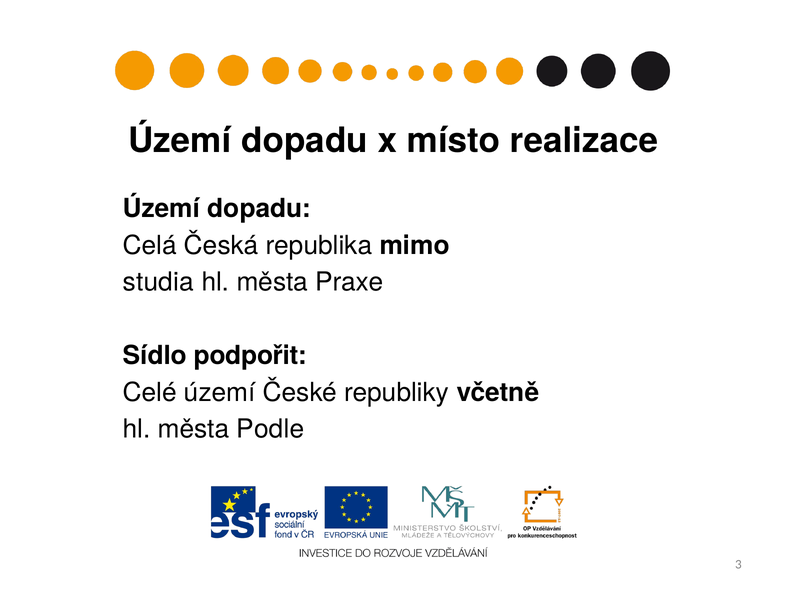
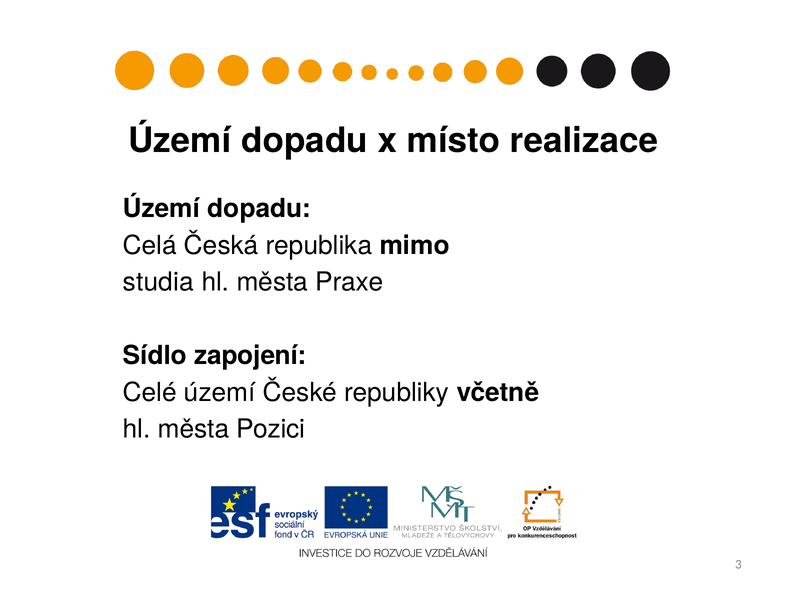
podpořit: podpořit -> zapojení
Podle: Podle -> Pozici
